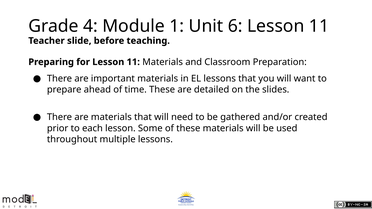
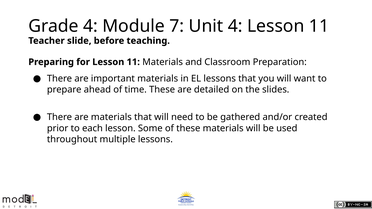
1: 1 -> 7
Unit 6: 6 -> 4
